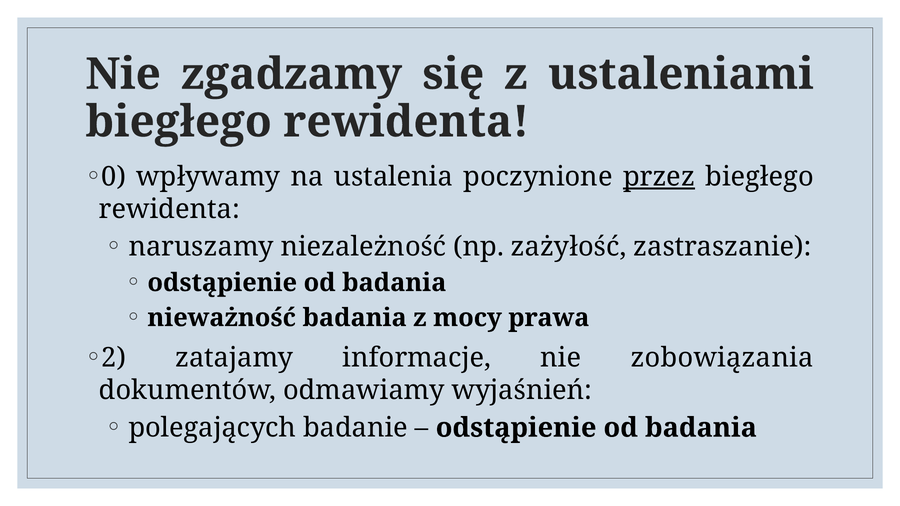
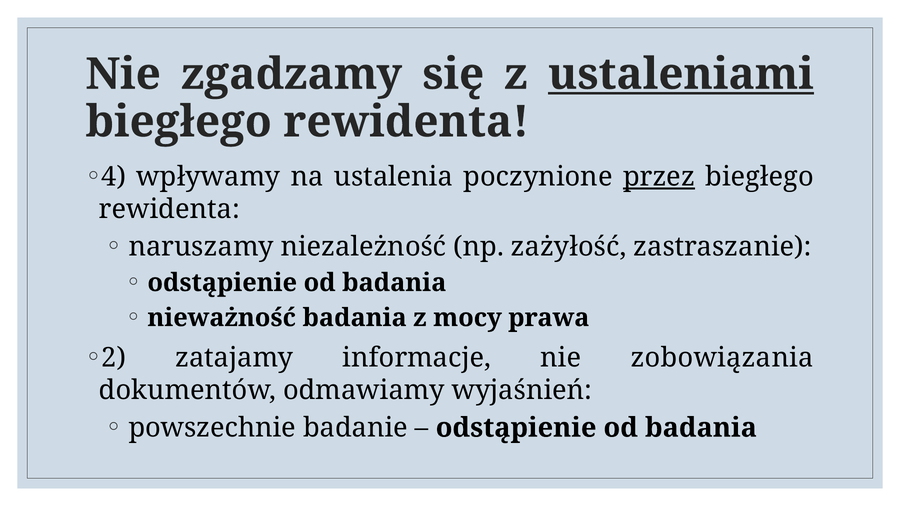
ustaleniami underline: none -> present
0: 0 -> 4
polegających: polegających -> powszechnie
